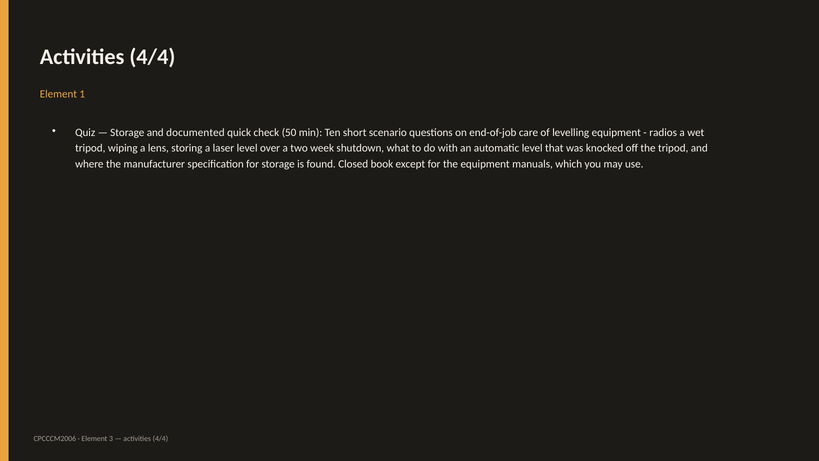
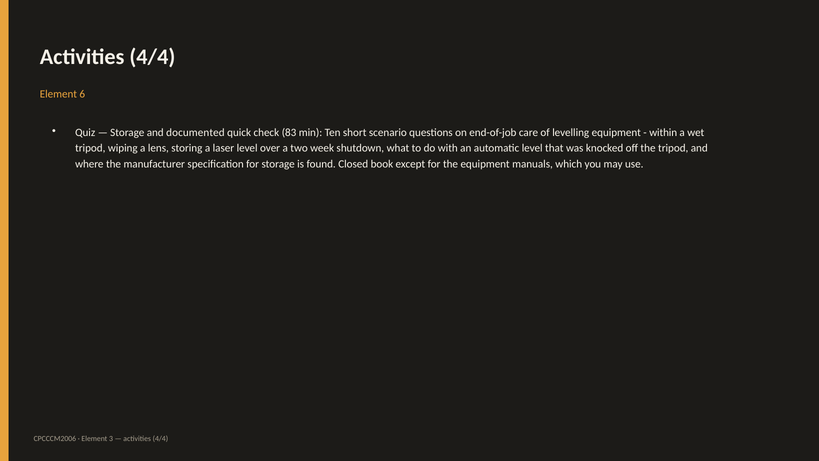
1: 1 -> 6
50: 50 -> 83
radios: radios -> within
